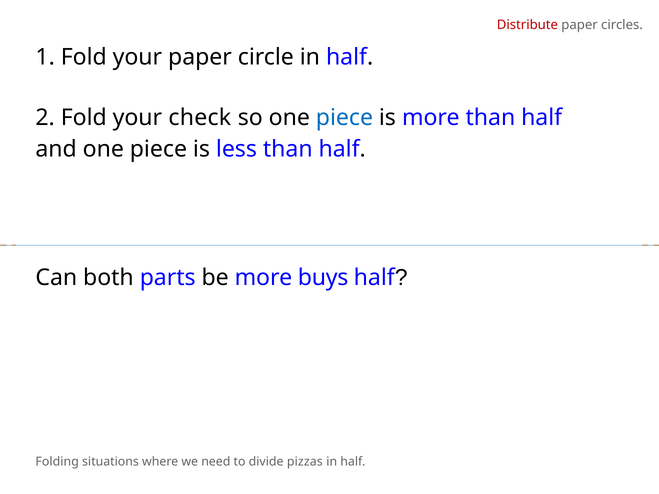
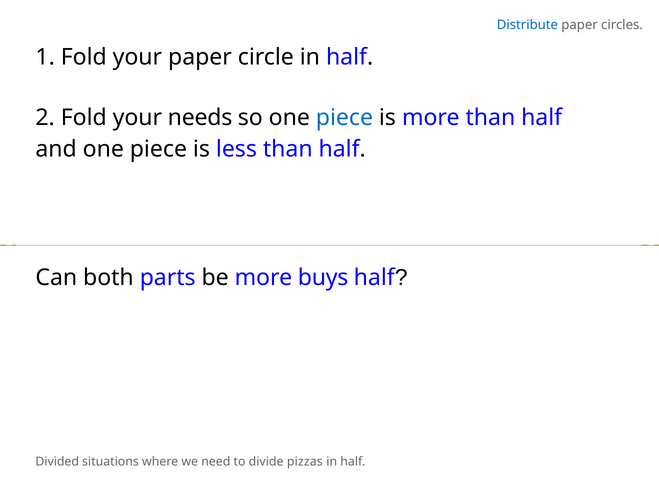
Distribute colour: red -> blue
check: check -> needs
Folding: Folding -> Divided
